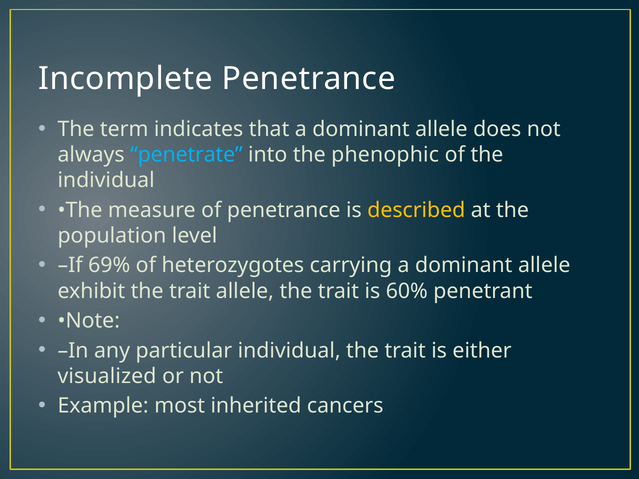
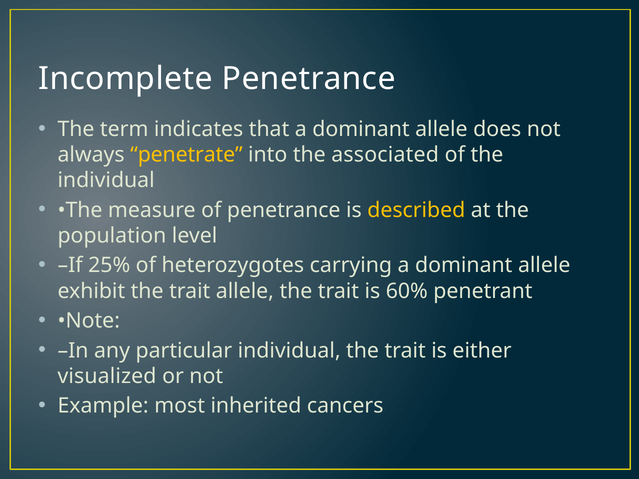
penetrate colour: light blue -> yellow
phenophic: phenophic -> associated
69%: 69% -> 25%
